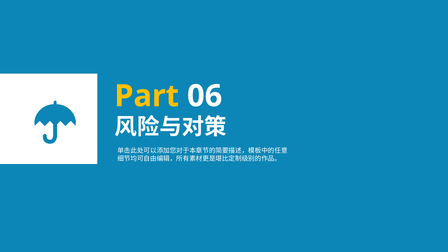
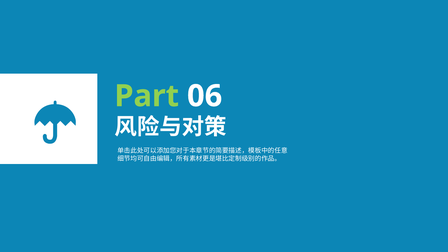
Part colour: yellow -> light green
